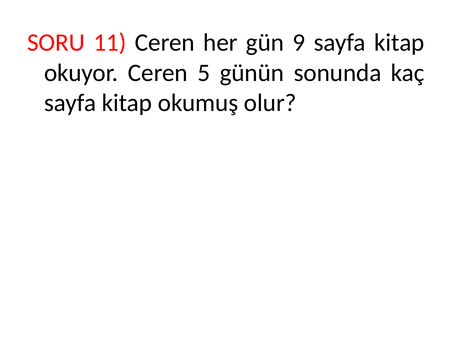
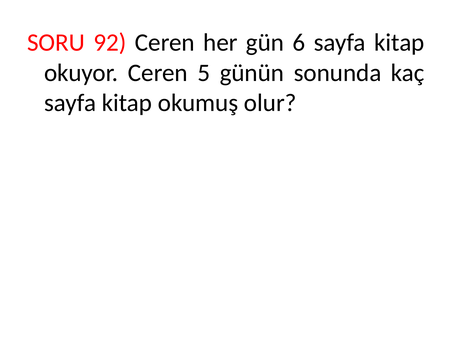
11: 11 -> 92
9: 9 -> 6
